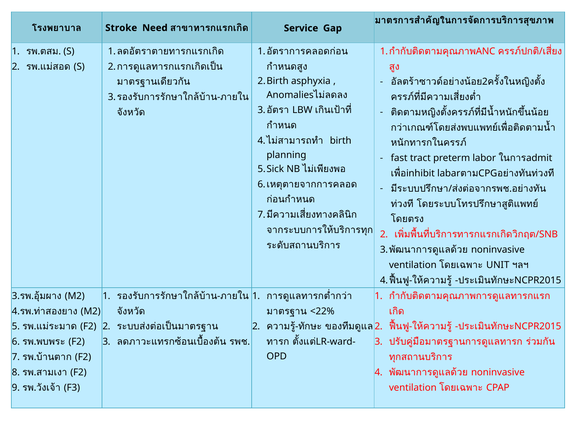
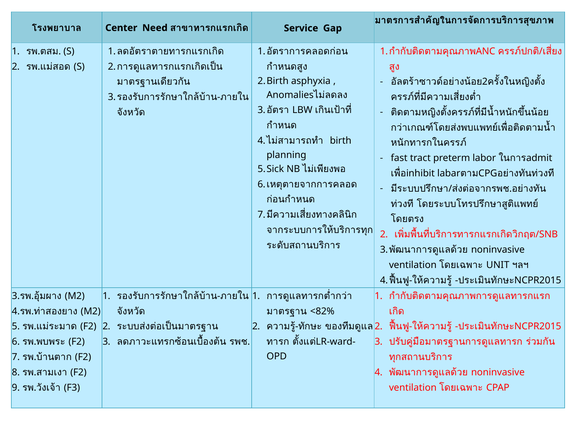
Stroke: Stroke -> Center
<22%: <22% -> <82%
